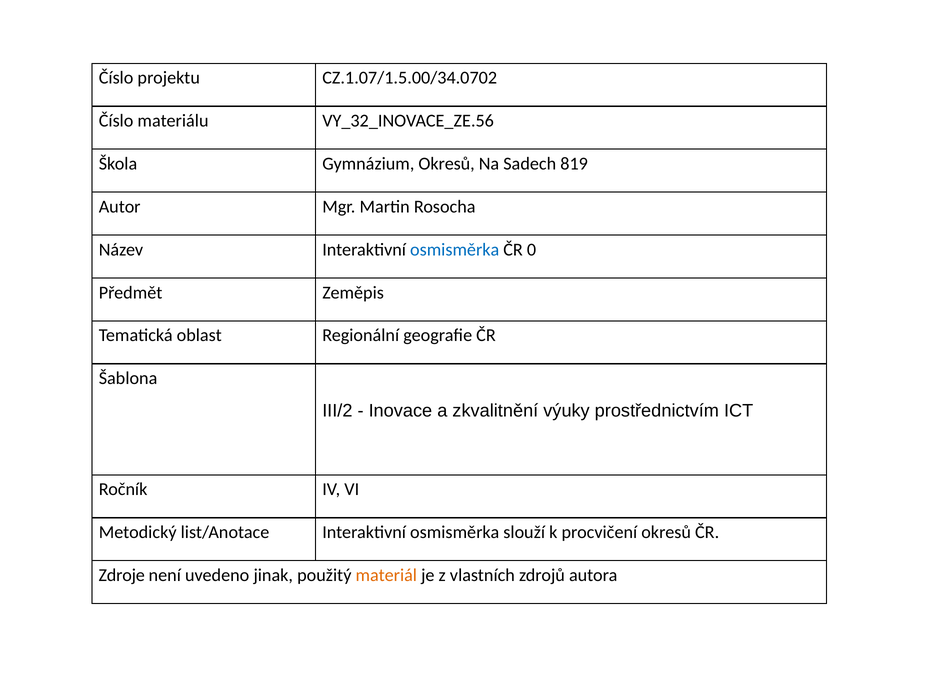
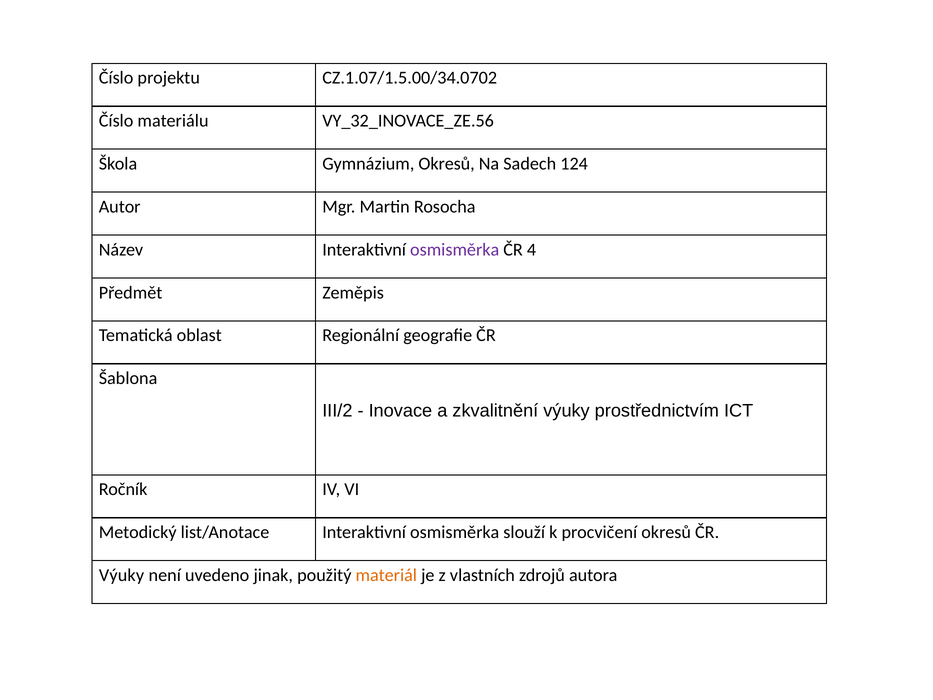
819: 819 -> 124
osmisměrka at (455, 250) colour: blue -> purple
0: 0 -> 4
Zdroje at (122, 575): Zdroje -> Výuky
